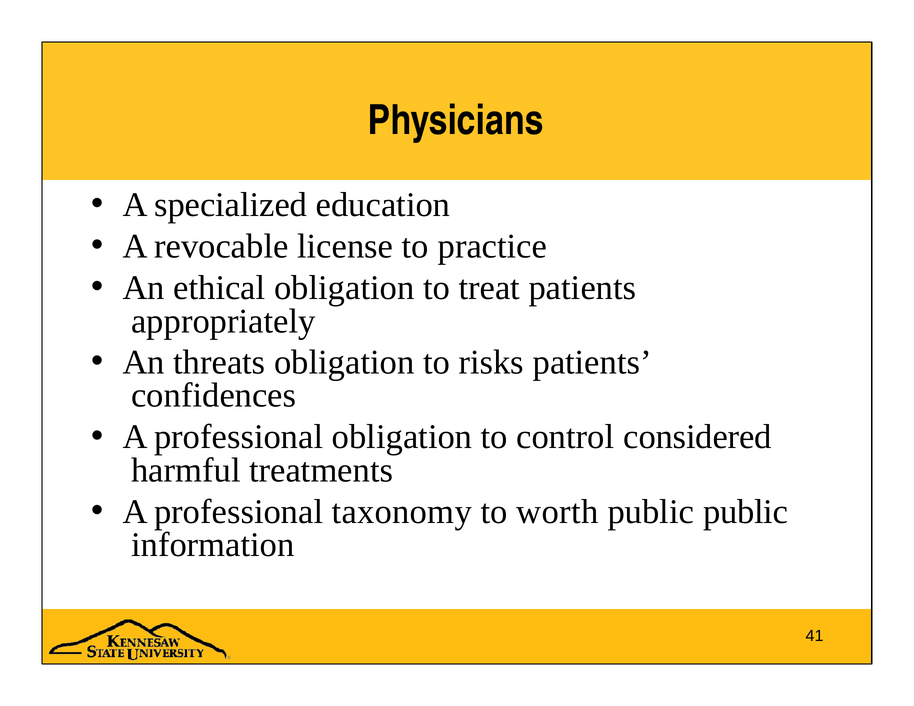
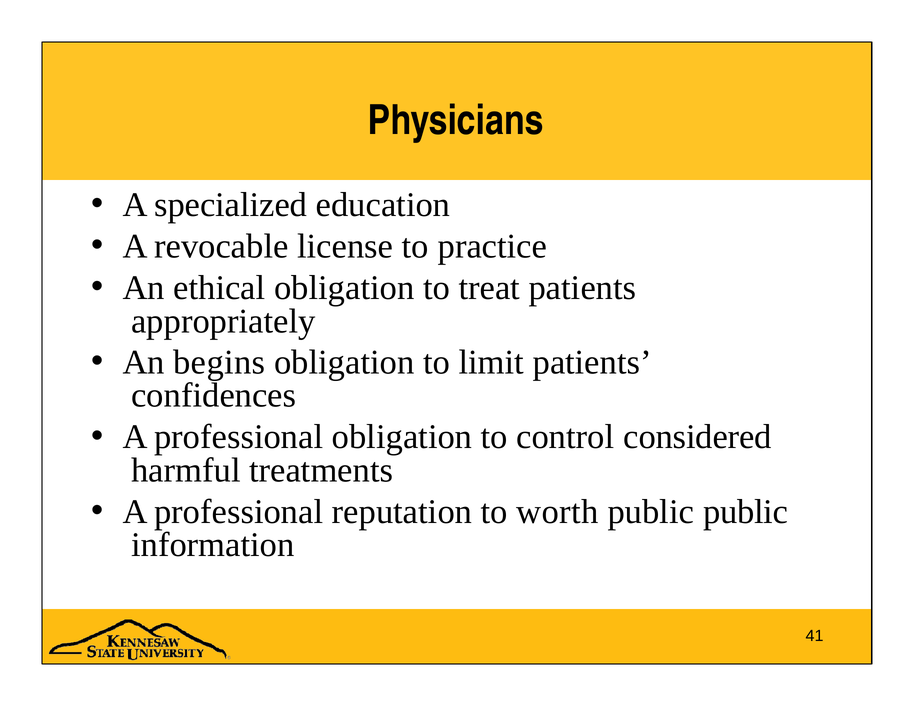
threats: threats -> begins
risks: risks -> limit
taxonomy: taxonomy -> reputation
